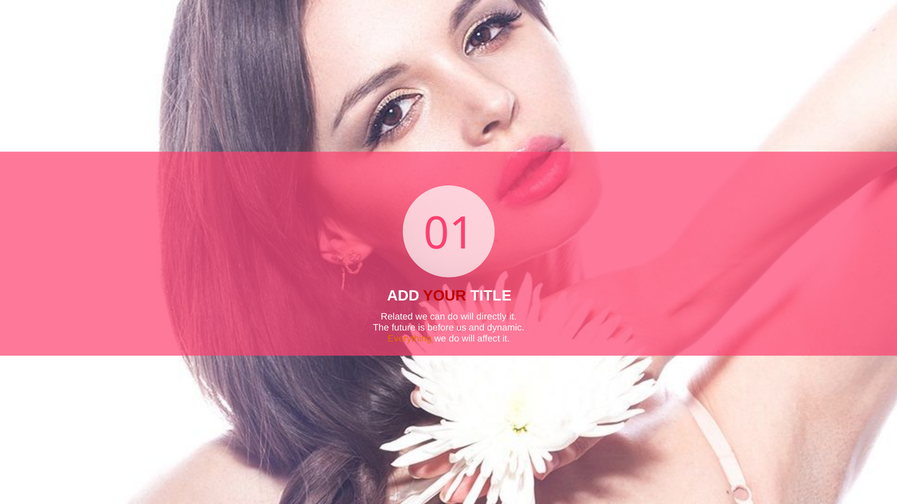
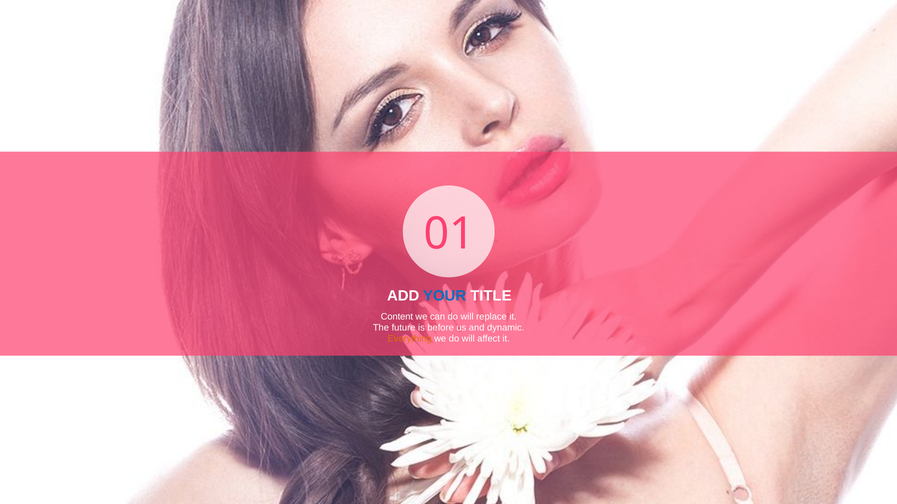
YOUR colour: red -> blue
Related: Related -> Content
directly: directly -> replace
